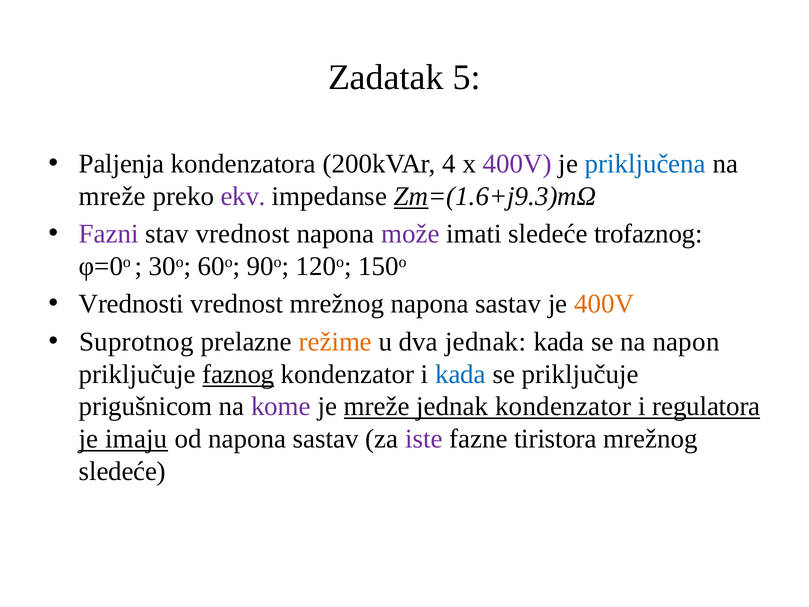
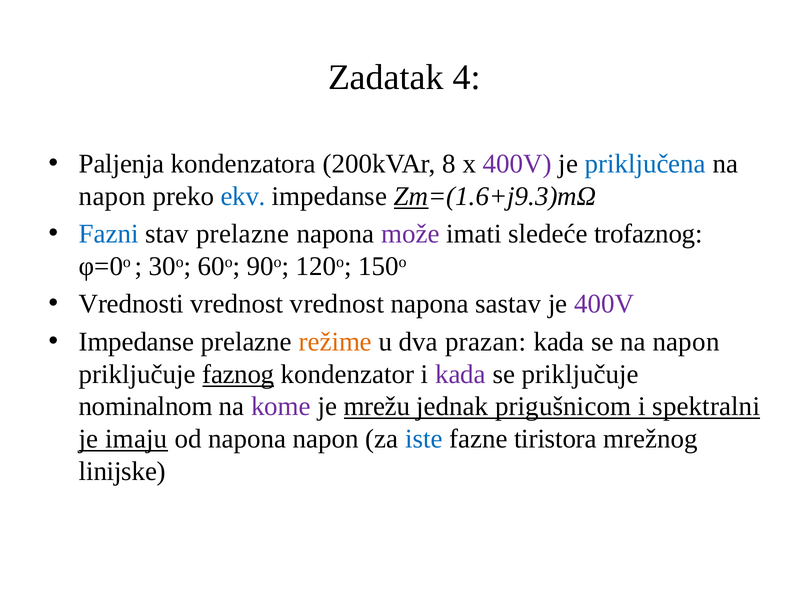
5: 5 -> 4
4: 4 -> 8
mreže at (112, 196): mreže -> napon
ekv colour: purple -> blue
Fazni colour: purple -> blue
stav vrednost: vrednost -> prelazne
vrednost mrežnog: mrežnog -> vrednost
400V at (604, 304) colour: orange -> purple
Suprotnog at (136, 342): Suprotnog -> Impedanse
dva jednak: jednak -> prazan
kada at (460, 374) colour: blue -> purple
prigušnicom: prigušnicom -> nominalnom
je mreže: mreže -> mrežu
jednak kondenzator: kondenzator -> prigušnicom
regulatora: regulatora -> spektralni
od napona sastav: sastav -> napon
iste colour: purple -> blue
sledeće at (122, 471): sledeće -> linijske
